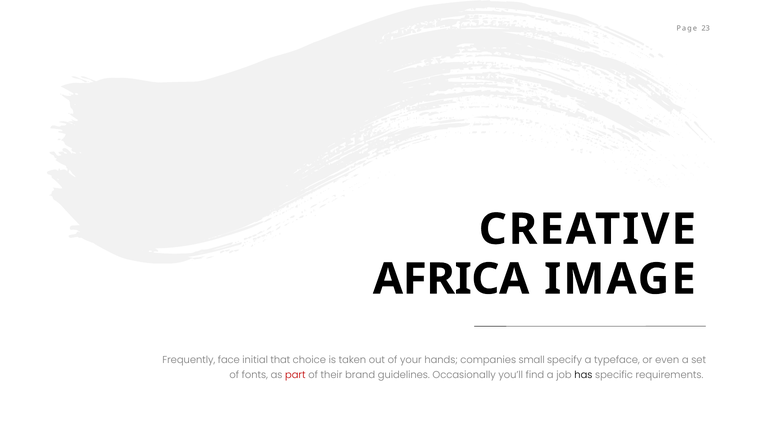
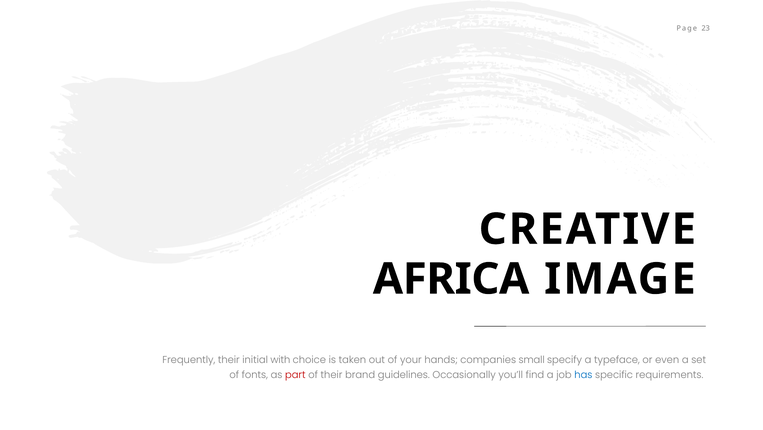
Frequently face: face -> their
that: that -> with
has colour: black -> blue
